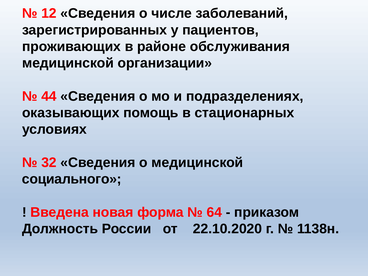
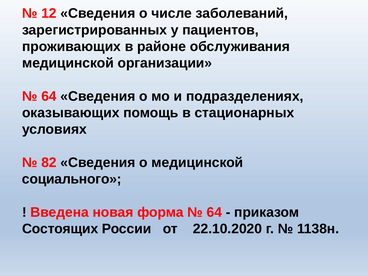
44 at (49, 96): 44 -> 64
32: 32 -> 82
Должность: Должность -> Состоящих
